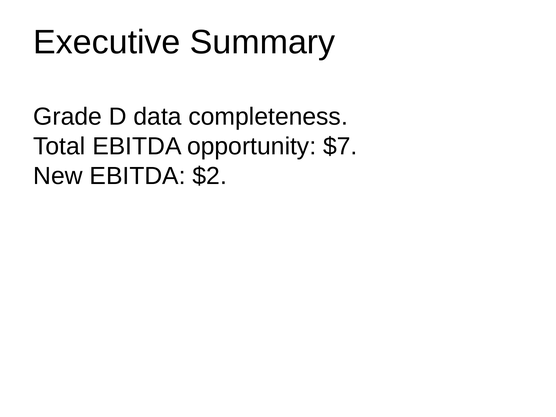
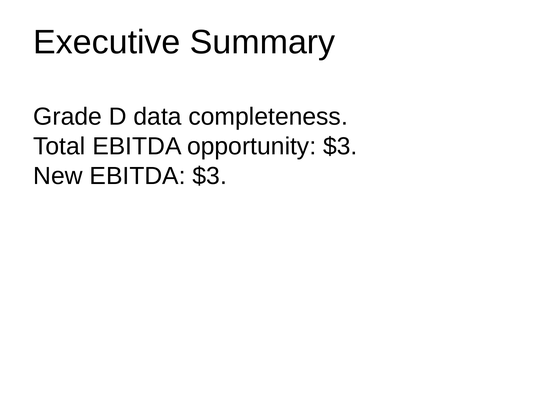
opportunity $7: $7 -> $3
EBITDA $2: $2 -> $3
